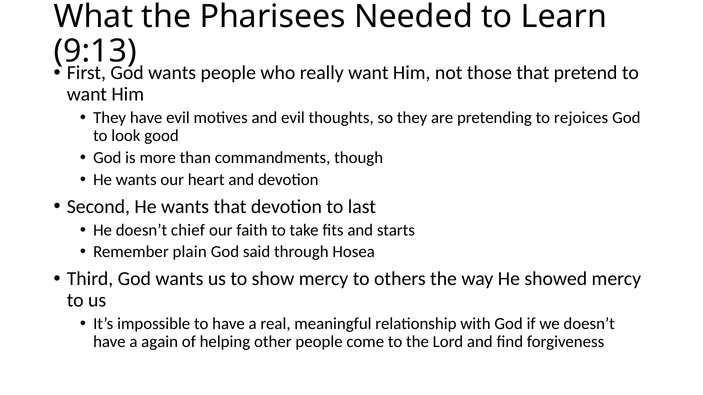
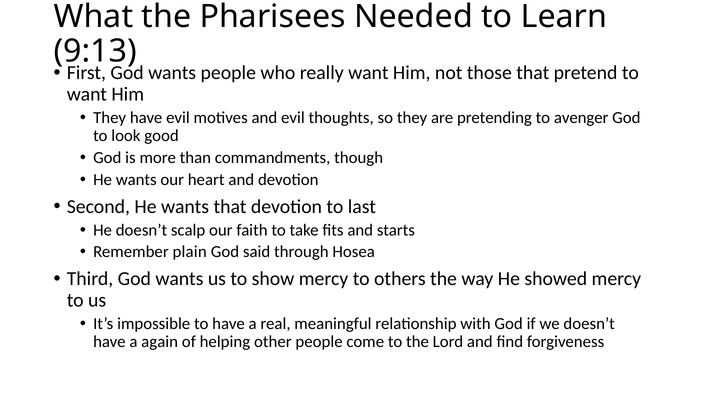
rejoices: rejoices -> avenger
chief: chief -> scalp
